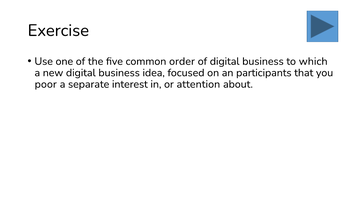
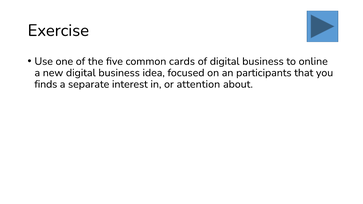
order: order -> cards
which: which -> online
poor: poor -> finds
